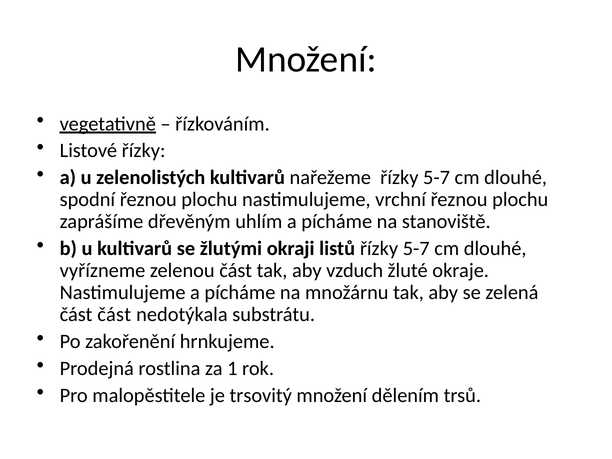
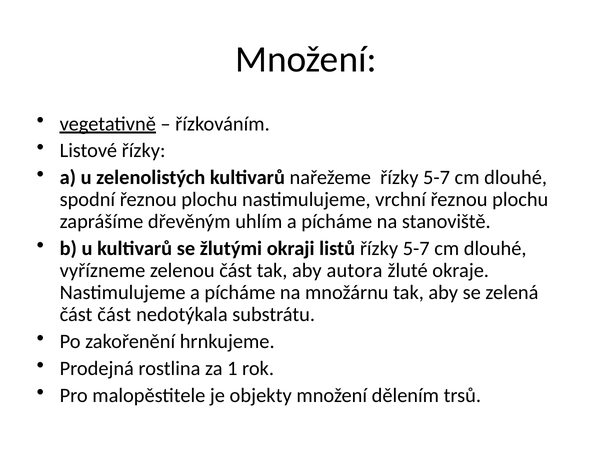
vzduch: vzduch -> autora
trsovitý: trsovitý -> objekty
